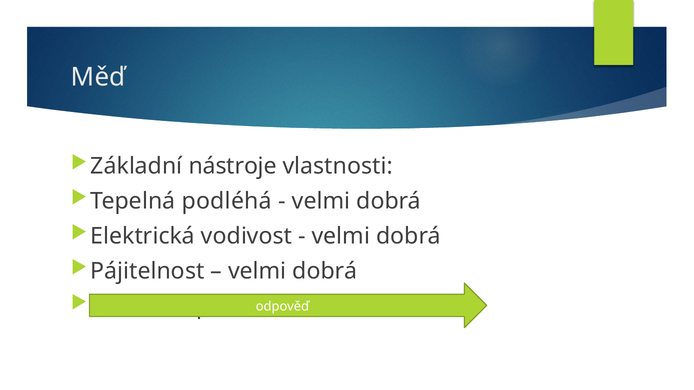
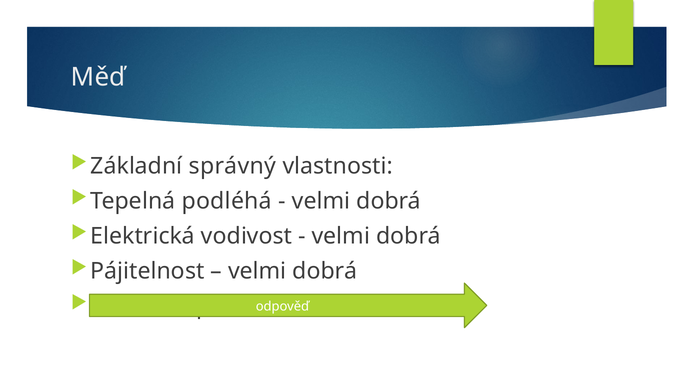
nástroje: nástroje -> správný
